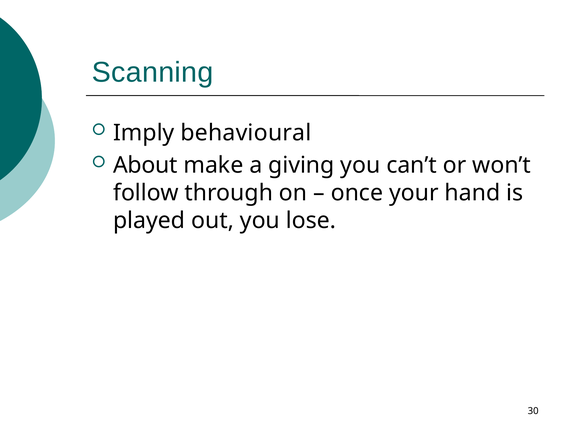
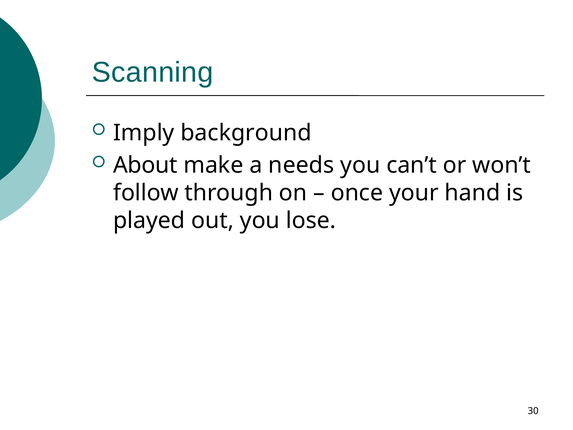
behavioural: behavioural -> background
giving: giving -> needs
